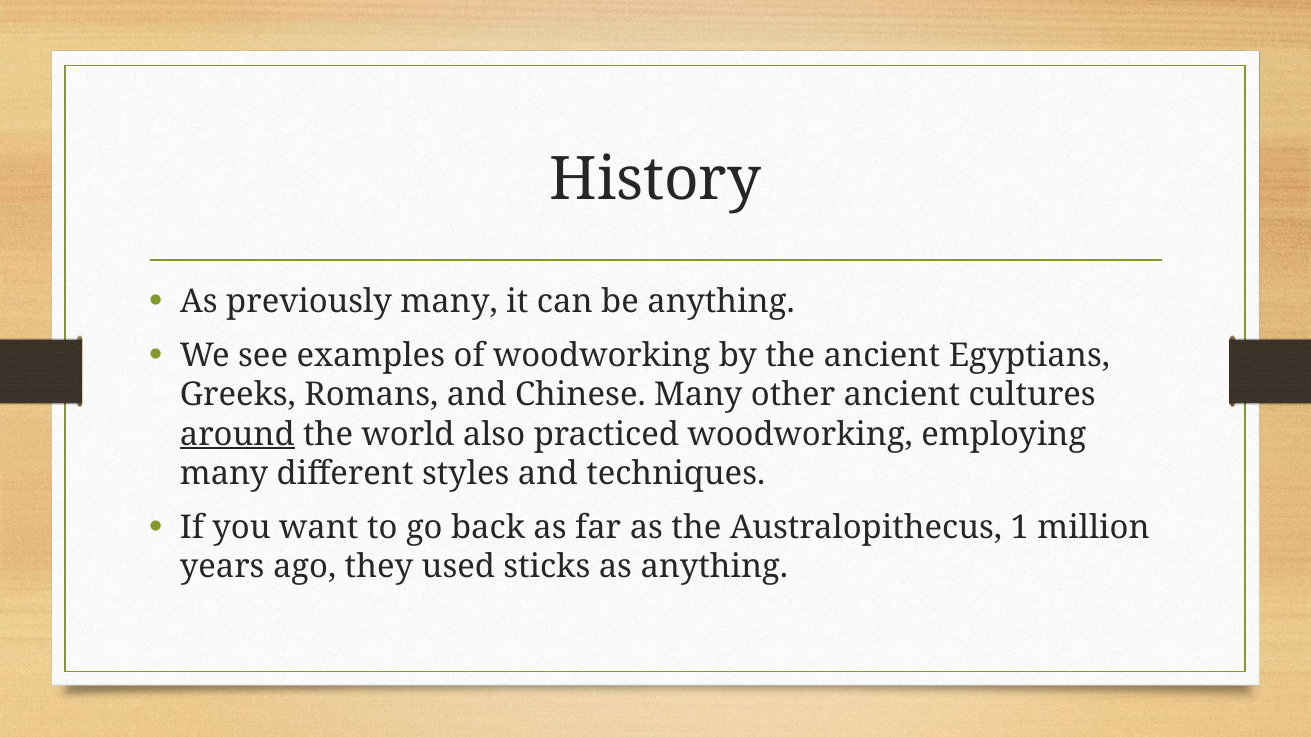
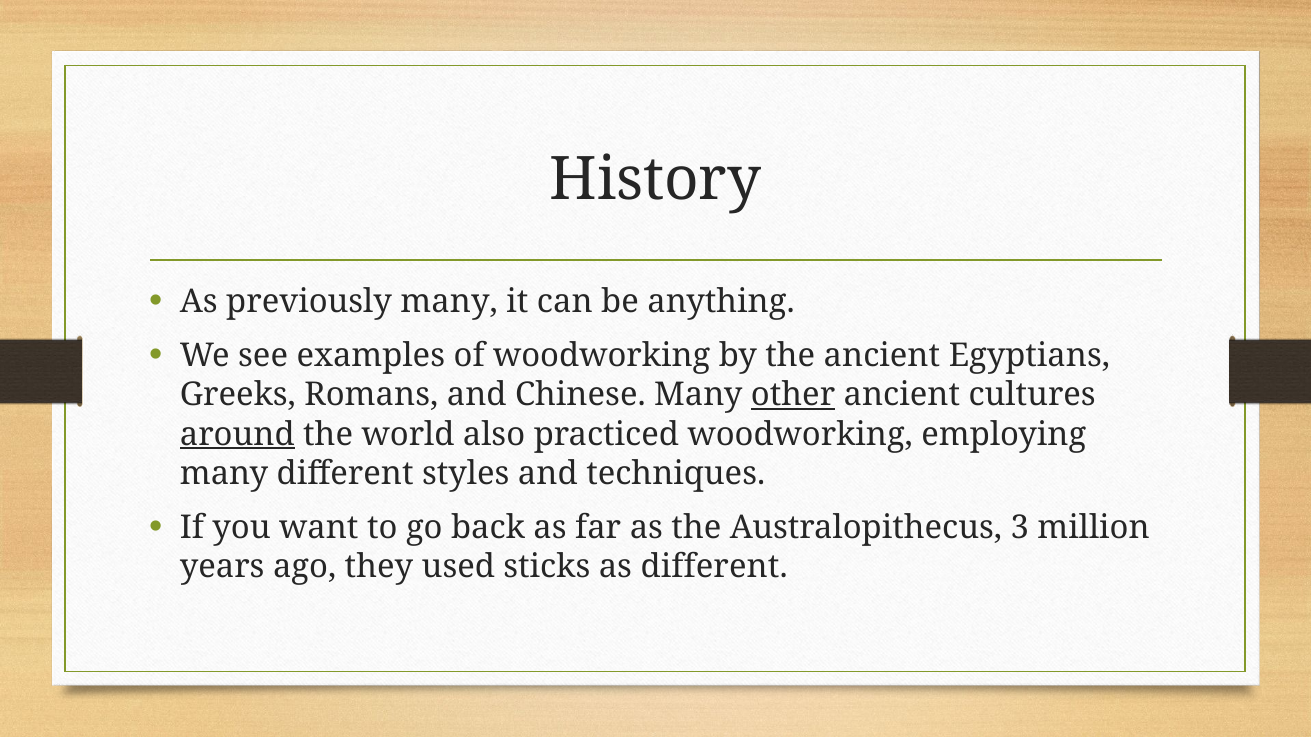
other underline: none -> present
1: 1 -> 3
as anything: anything -> different
